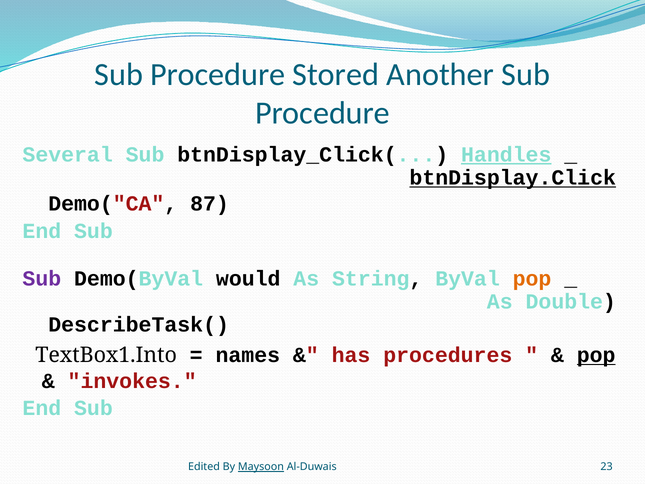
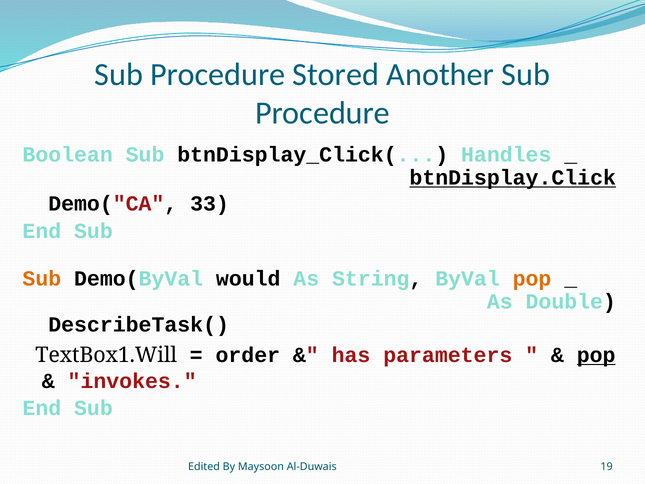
Several: Several -> Boolean
Handles underline: present -> none
87: 87 -> 33
Sub at (42, 279) colour: purple -> orange
TextBox1.Into: TextBox1.Into -> TextBox1.Will
names: names -> order
procedures: procedures -> parameters
Maysoon underline: present -> none
23: 23 -> 19
